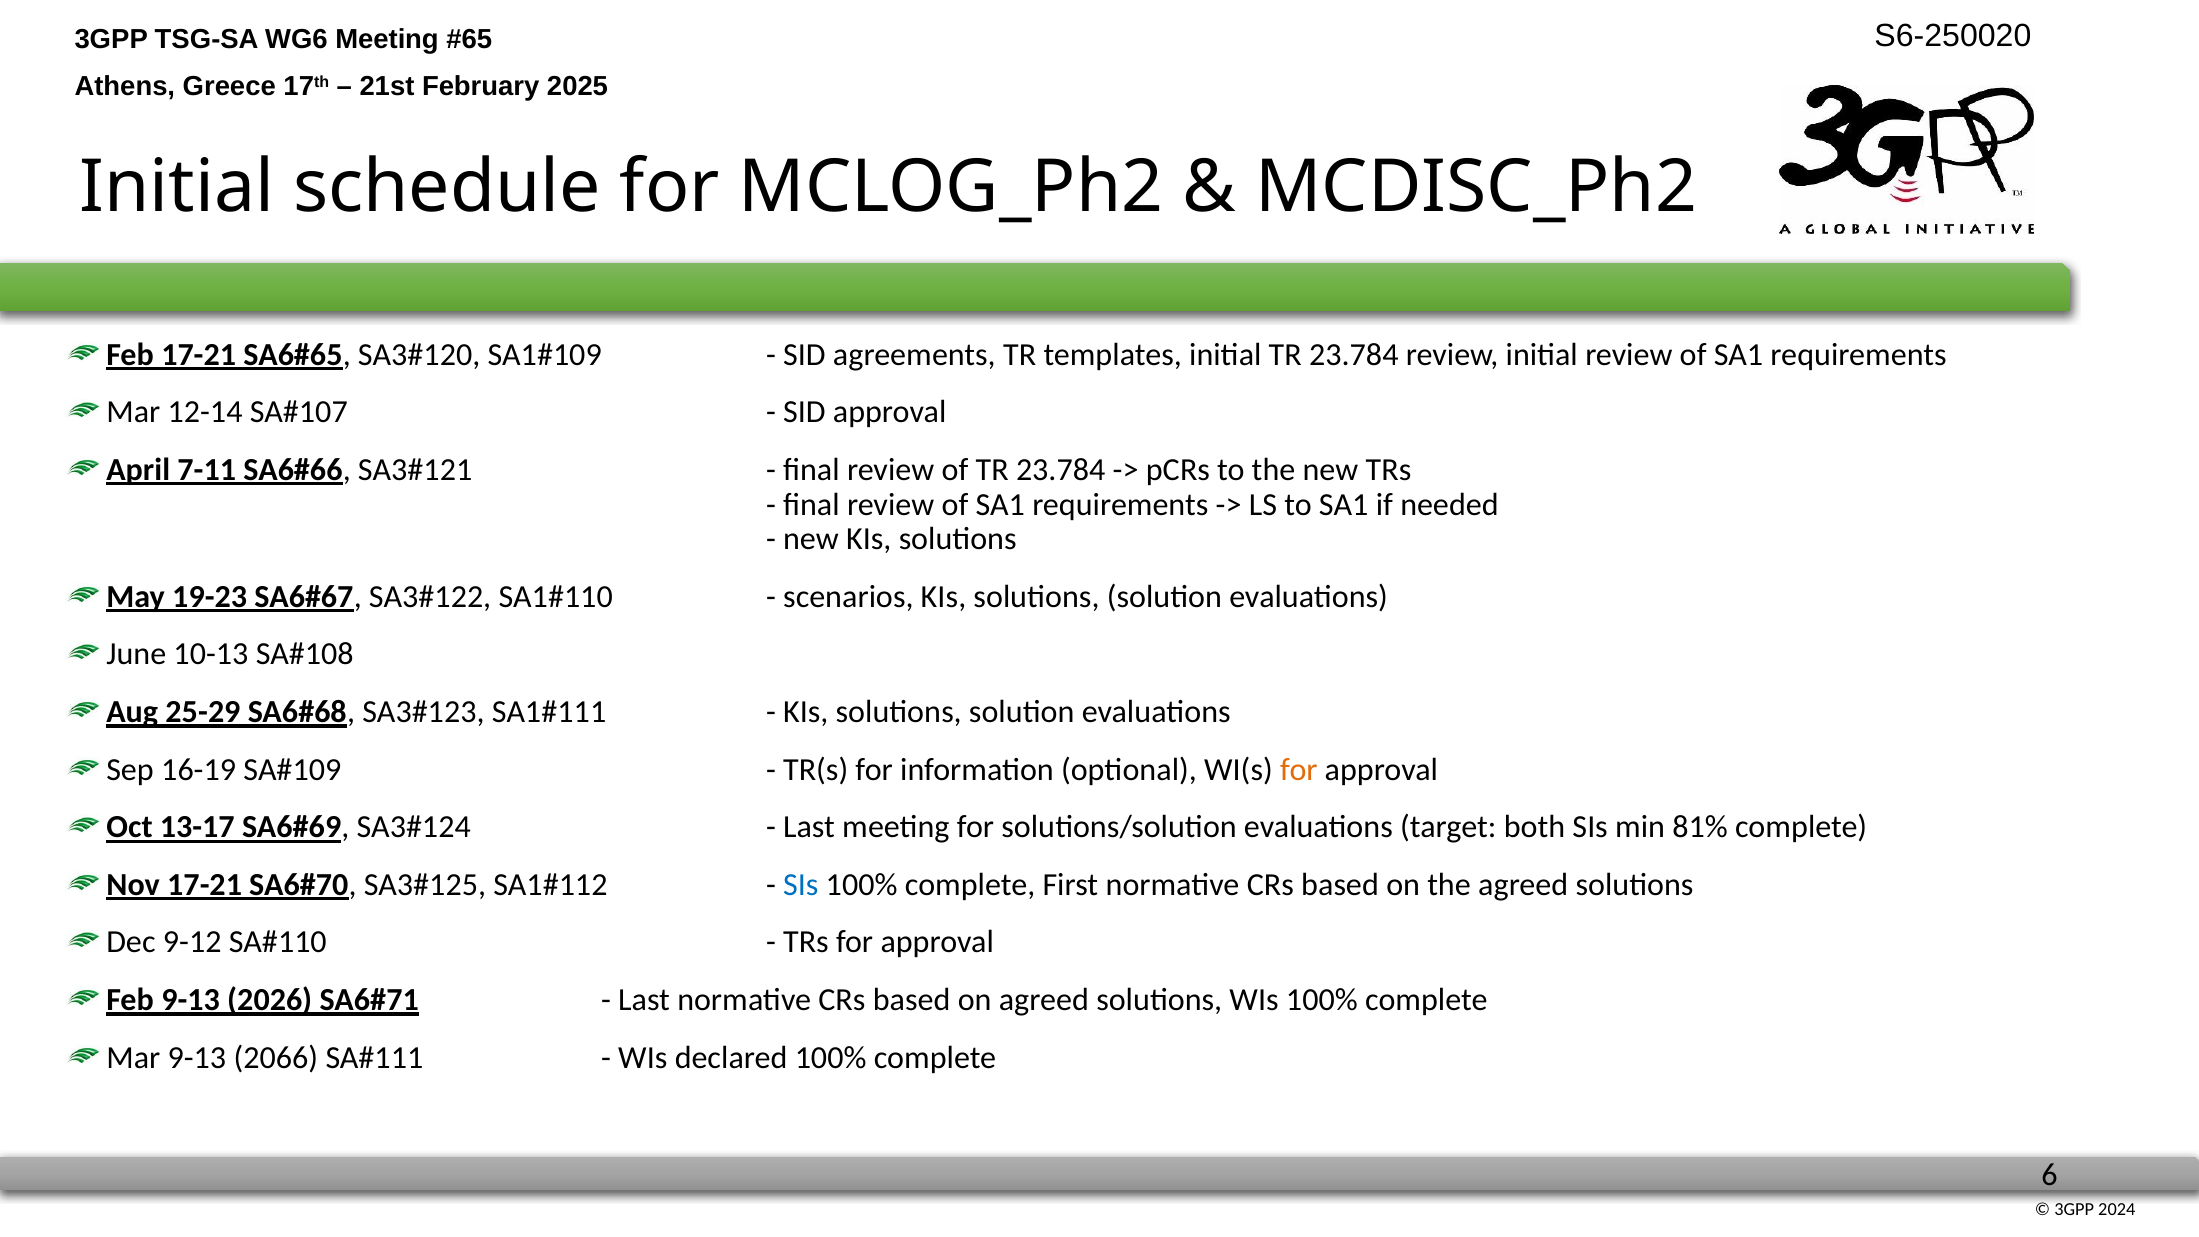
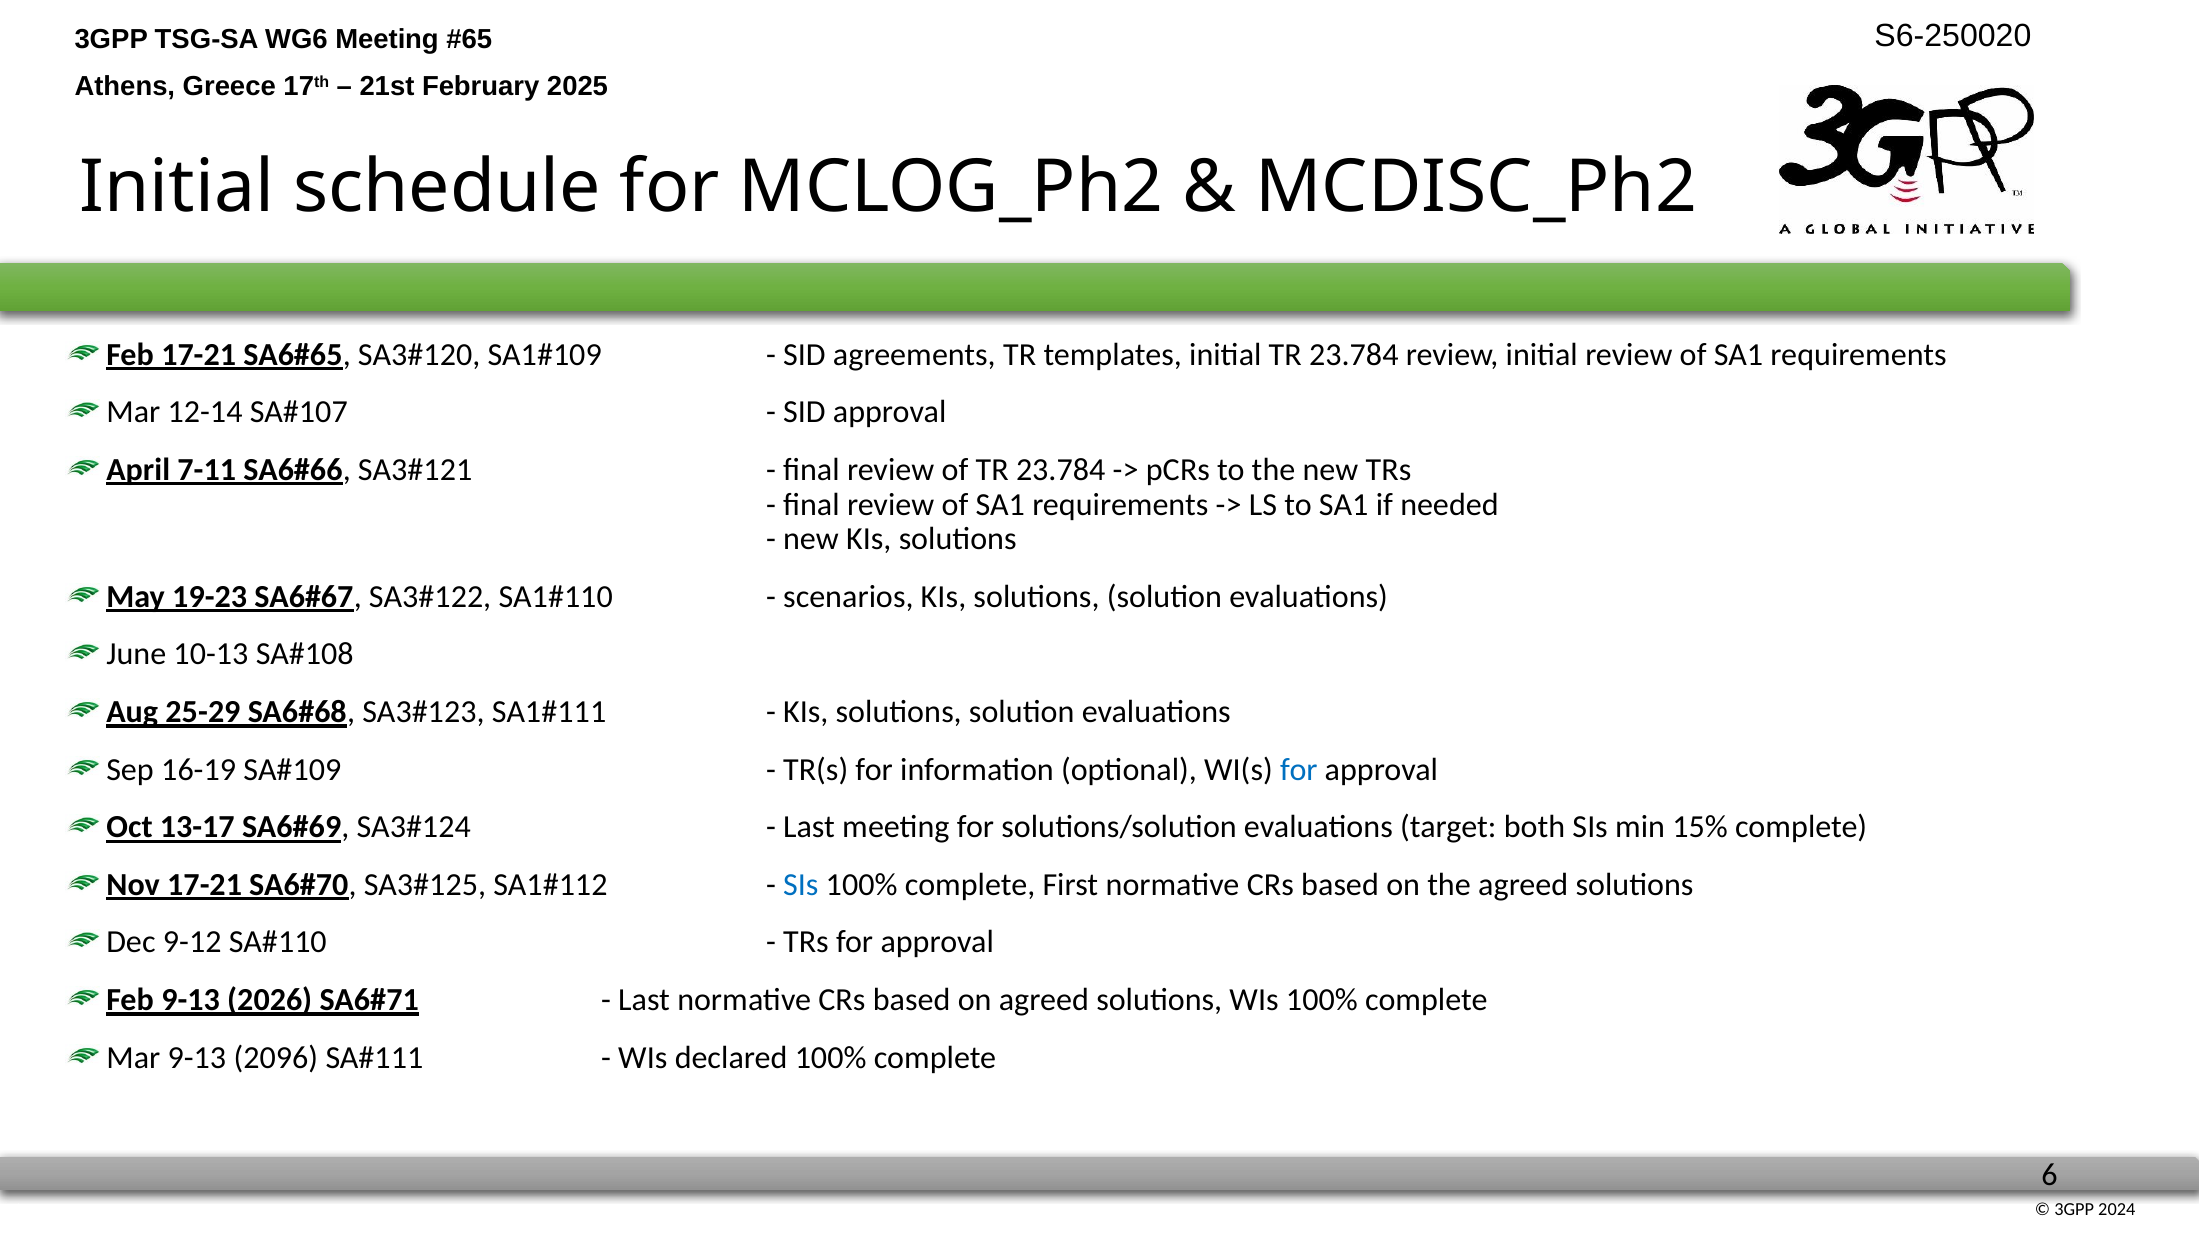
for at (1299, 770) colour: orange -> blue
81%: 81% -> 15%
2066: 2066 -> 2096
